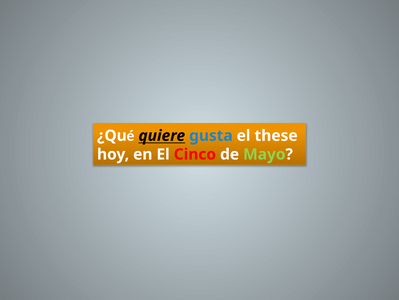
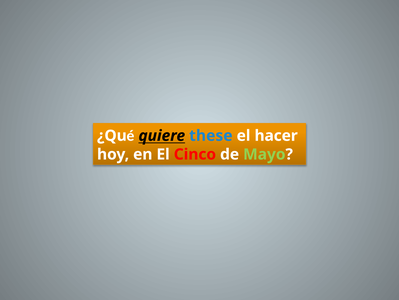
gusta: gusta -> these
these: these -> hacer
